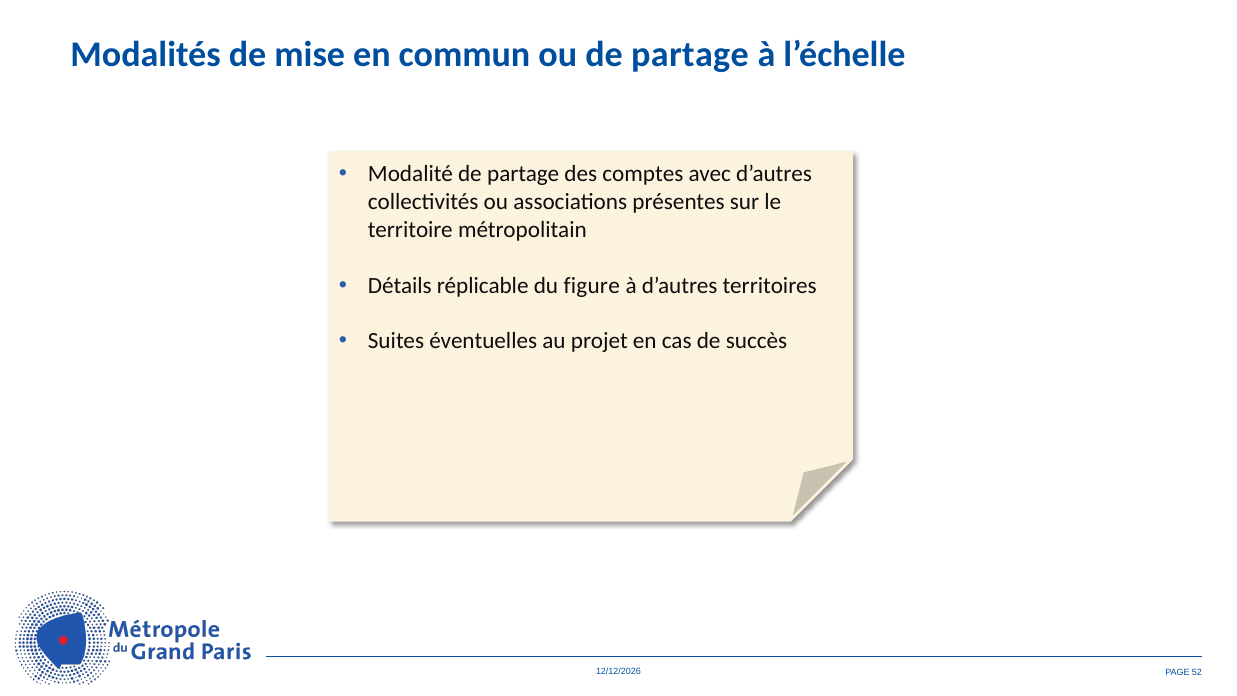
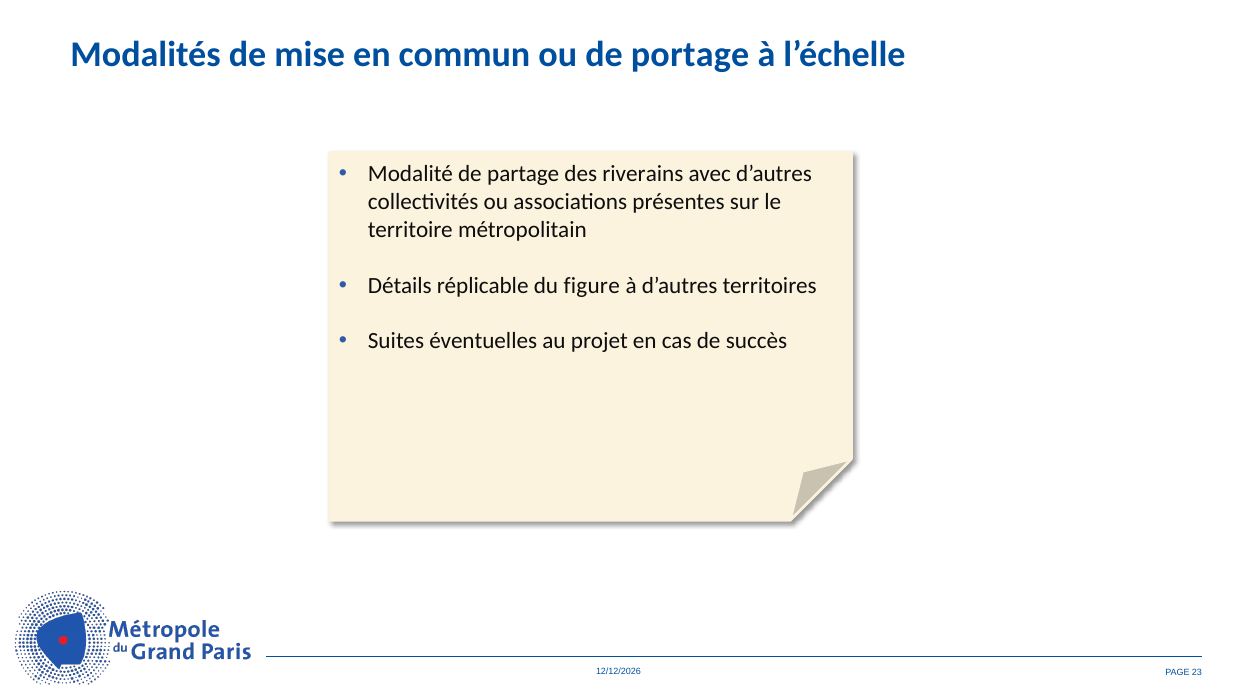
ou de partage: partage -> portage
comptes: comptes -> riverains
52: 52 -> 23
